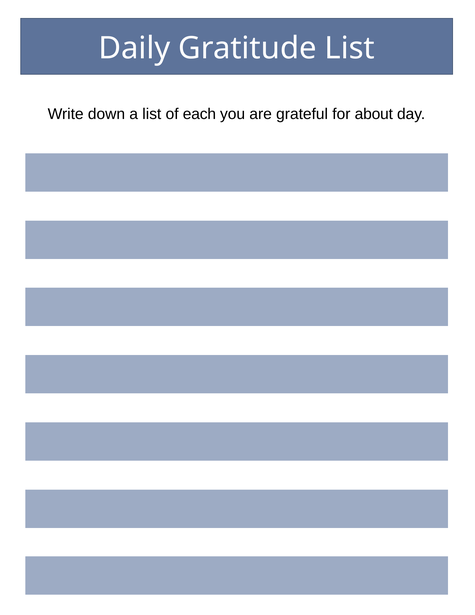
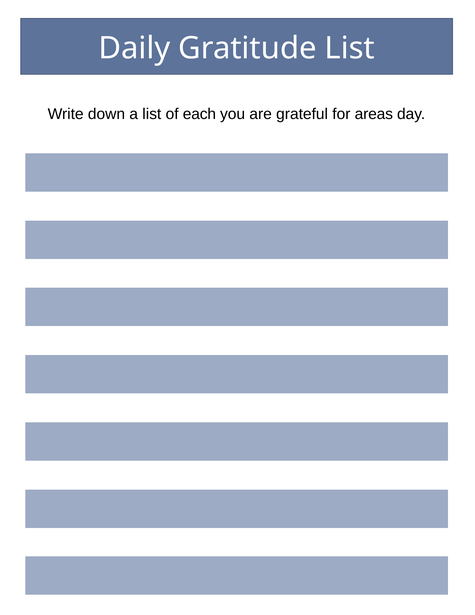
about: about -> areas
